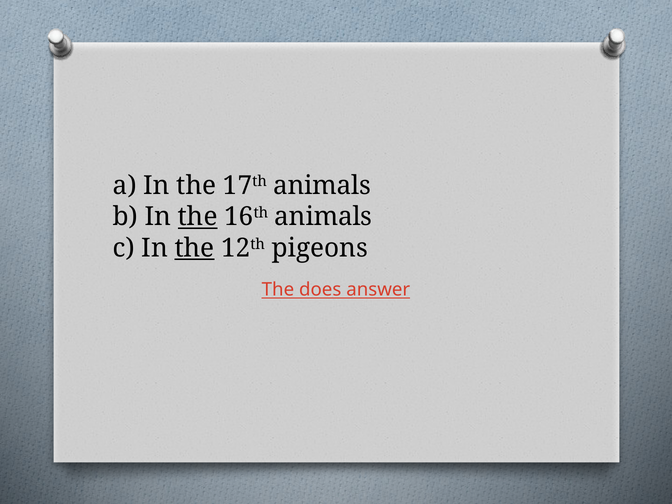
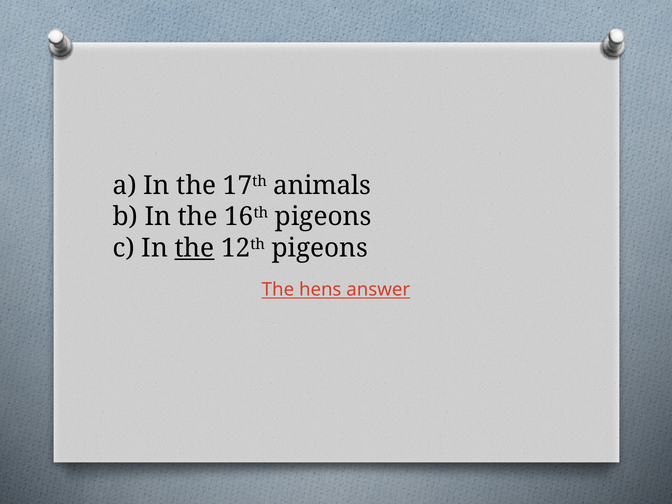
the at (198, 217) underline: present -> none
16th animals: animals -> pigeons
does: does -> hens
